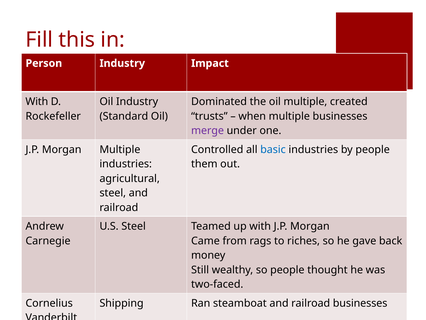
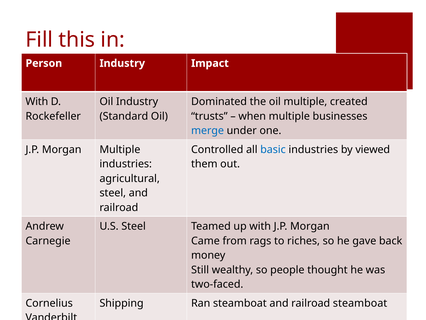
merge colour: purple -> blue
by people: people -> viewed
railroad businesses: businesses -> steamboat
